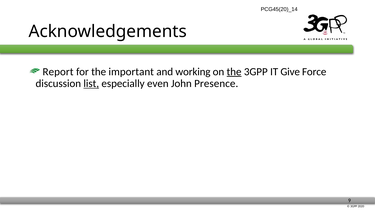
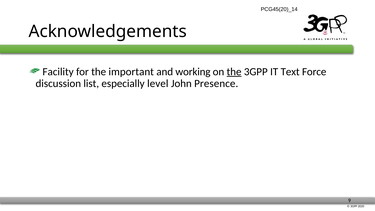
Report: Report -> Facility
Give: Give -> Text
list underline: present -> none
even: even -> level
